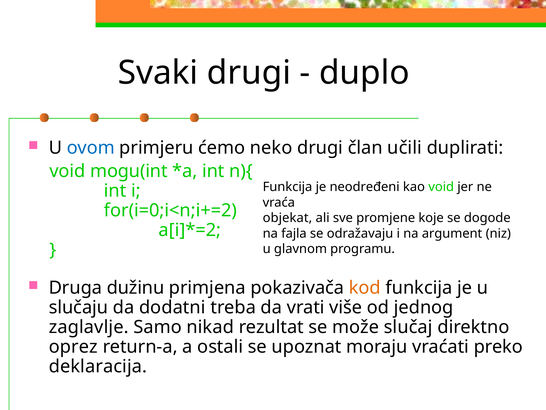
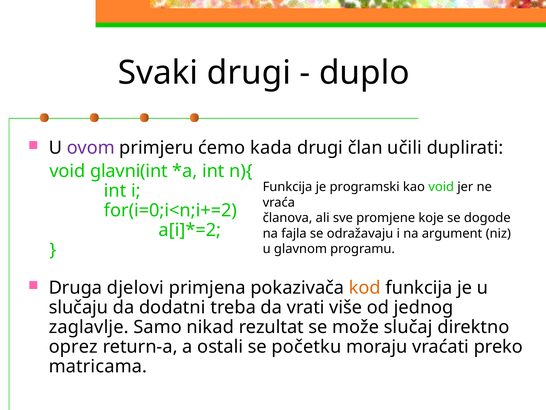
ovom colour: blue -> purple
neko: neko -> kada
mogu(int: mogu(int -> glavni(int
neodređeni: neodređeni -> programski
objekat: objekat -> članova
dužinu: dužinu -> djelovi
upoznat: upoznat -> početku
deklaracija: deklaracija -> matricama
